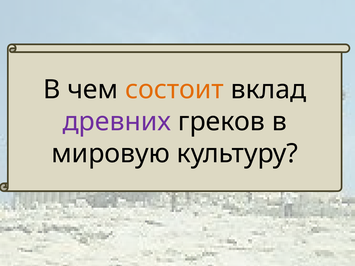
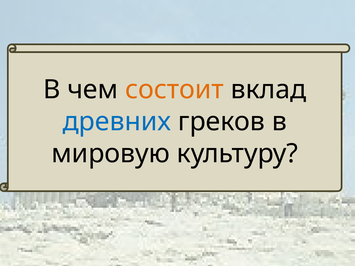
древних colour: purple -> blue
